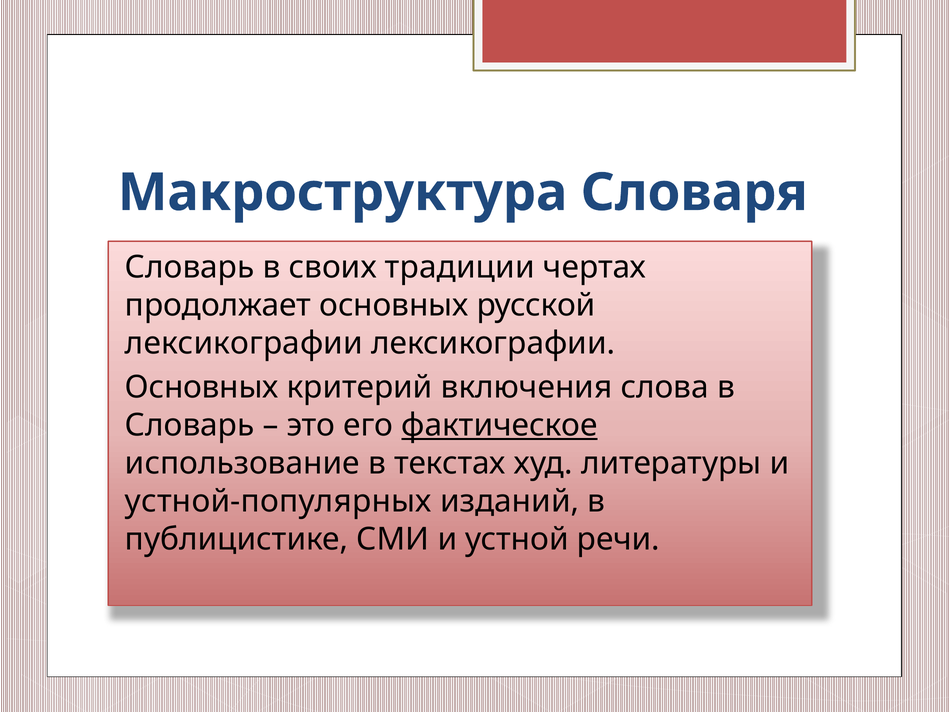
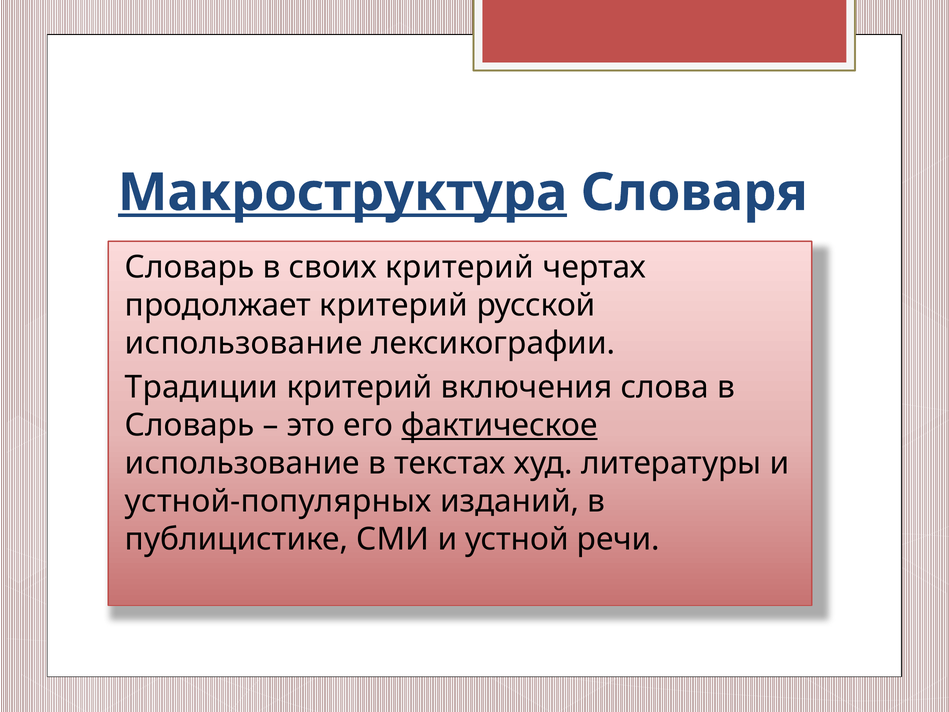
Макроструктура underline: none -> present
своих традиции: традиции -> критерий
продолжает основных: основных -> критерий
лексикографии at (244, 343): лексикографии -> использование
Основных at (202, 387): Основных -> Традиции
